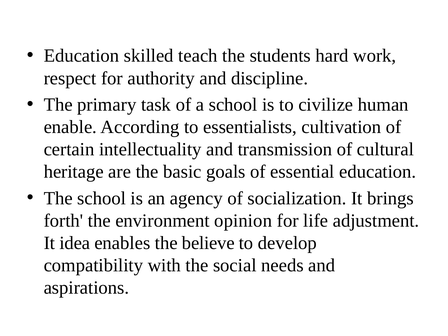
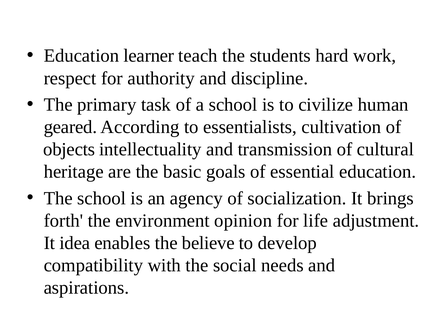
skilled: skilled -> learner
enable: enable -> geared
certain: certain -> objects
